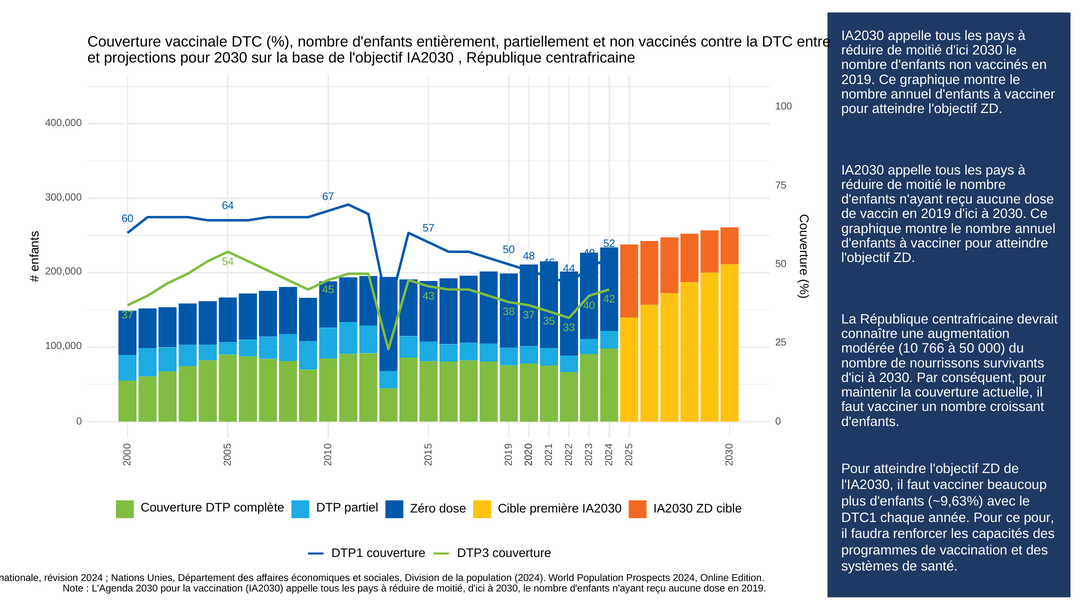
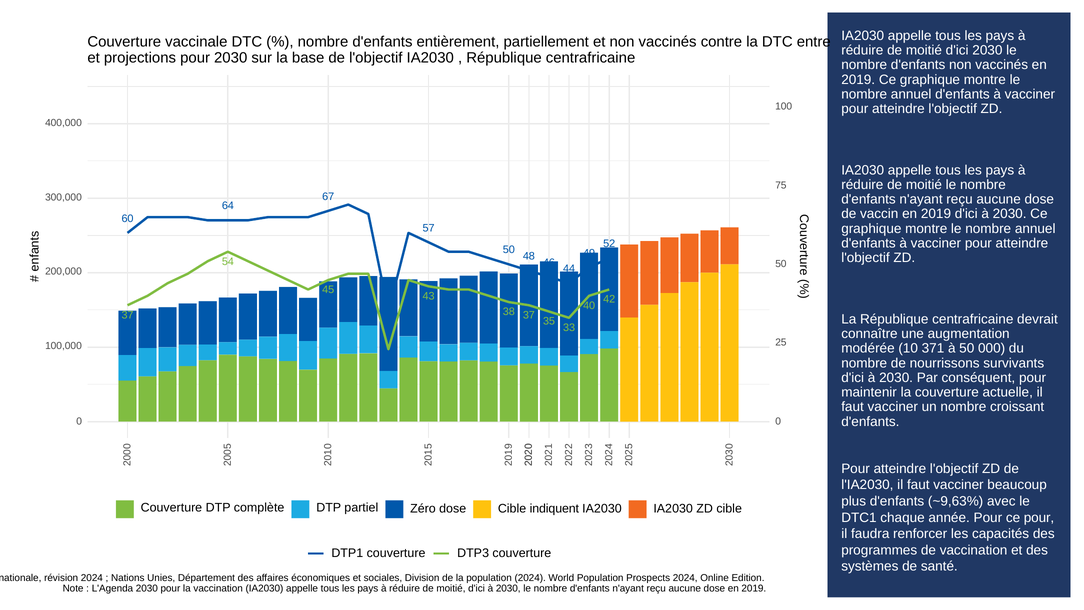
766: 766 -> 371
première: première -> indiquent
